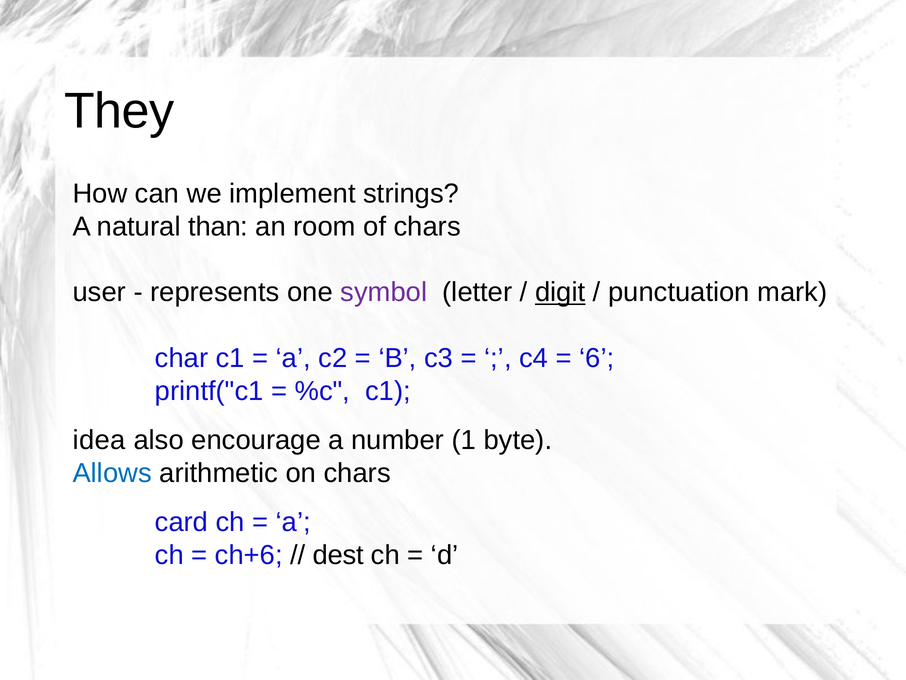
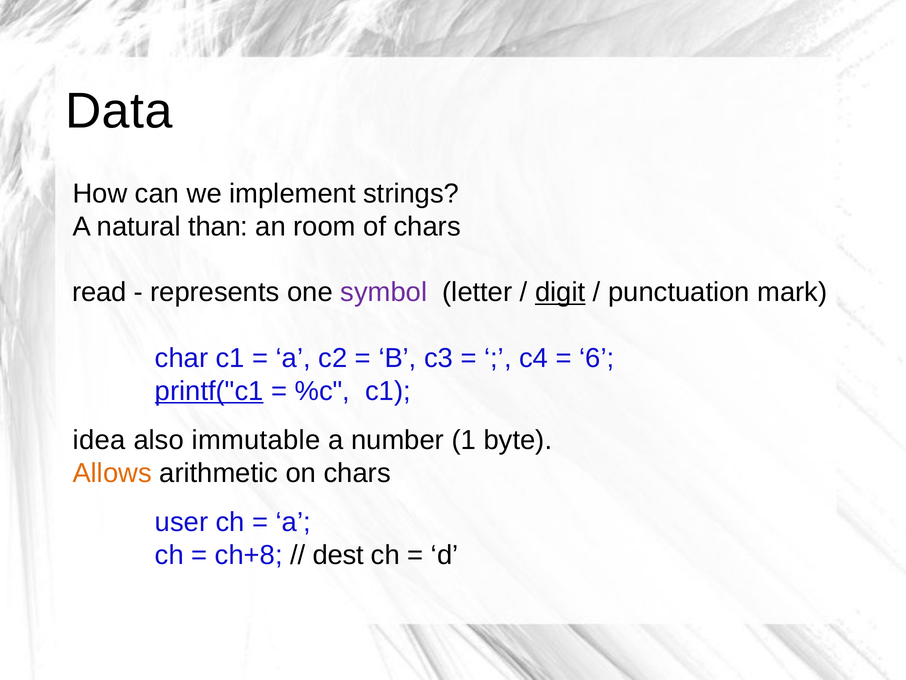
They: They -> Data
user: user -> read
printf("c1 underline: none -> present
encourage: encourage -> immutable
Allows colour: blue -> orange
card: card -> user
ch+6: ch+6 -> ch+8
